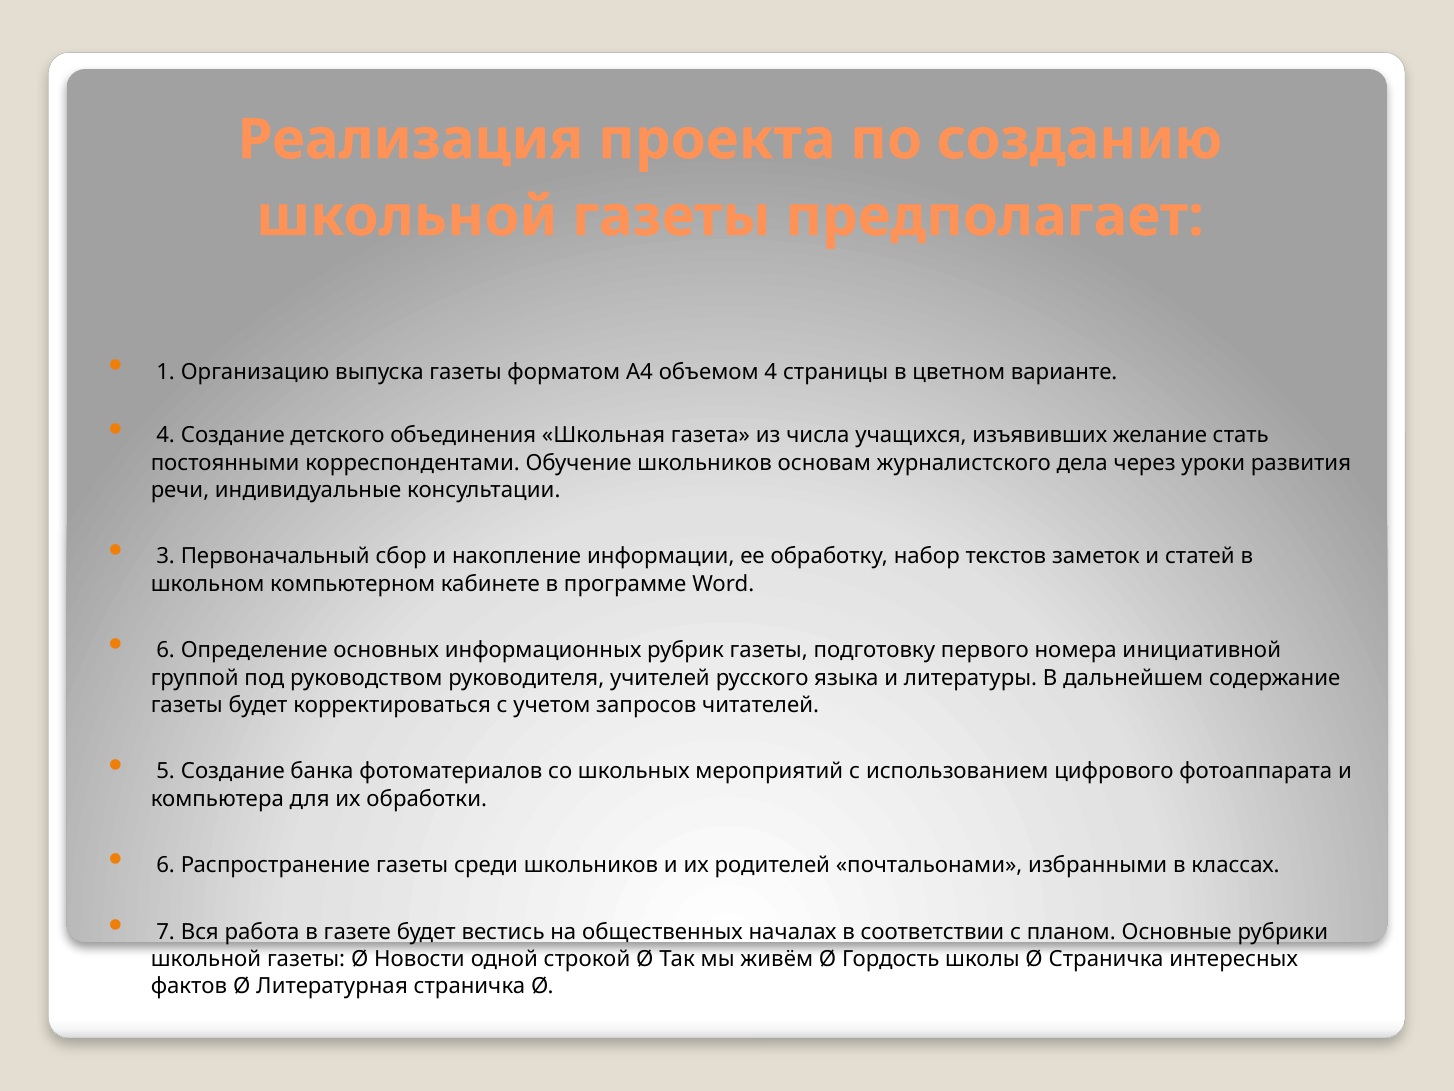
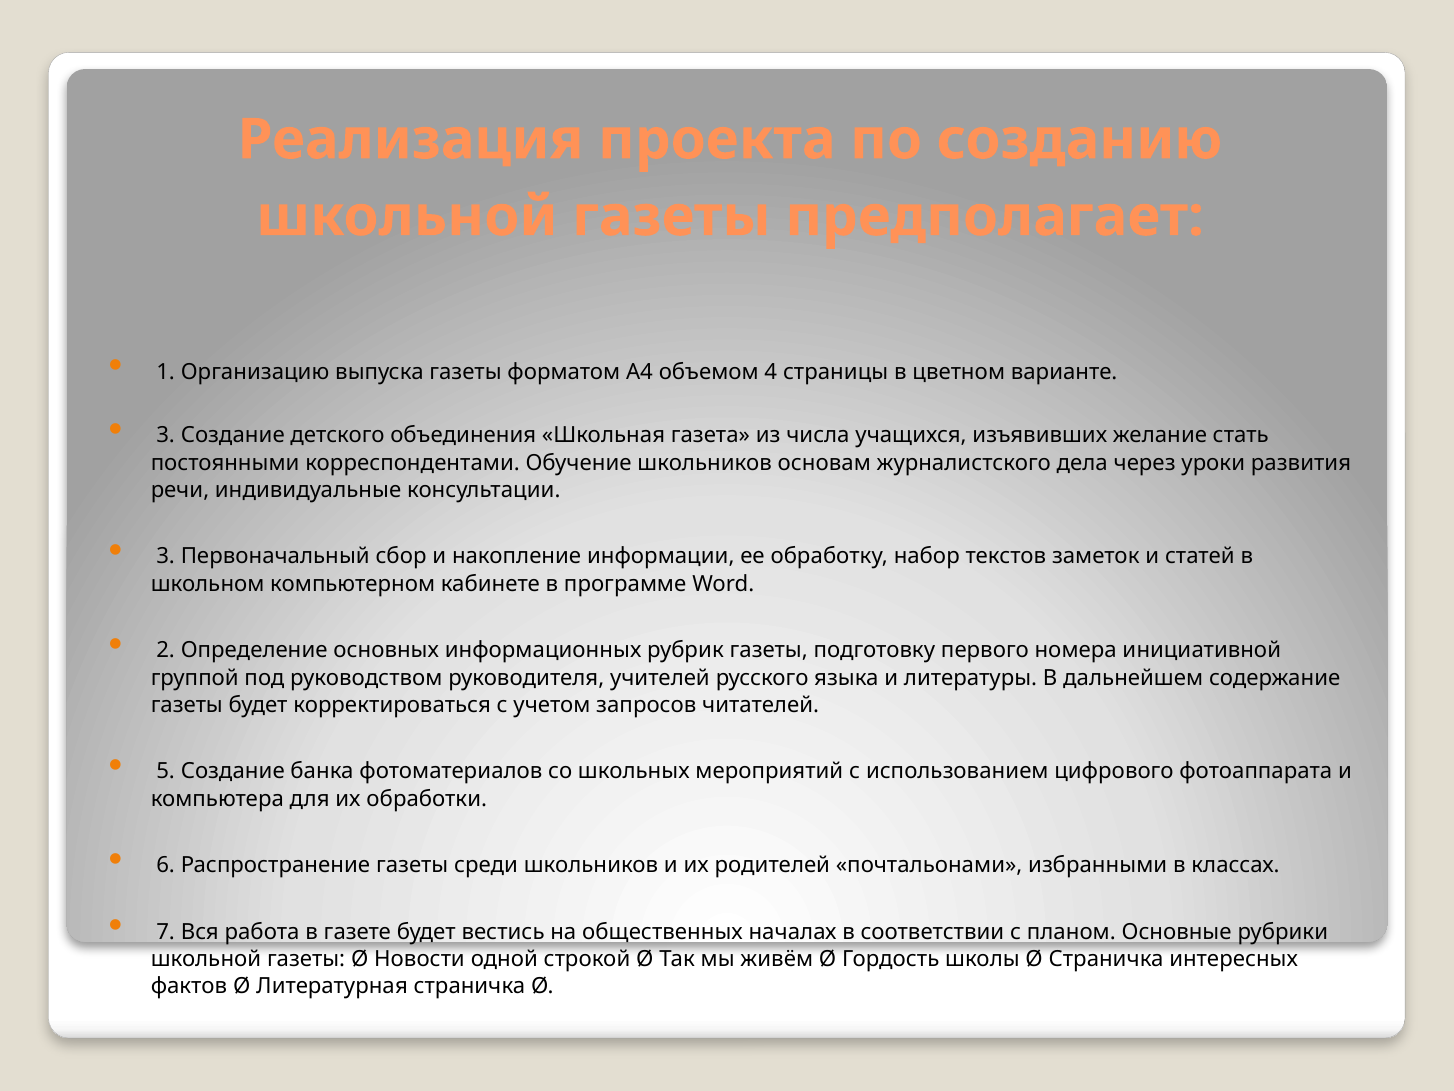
4 at (166, 435): 4 -> 3
6 at (166, 650): 6 -> 2
